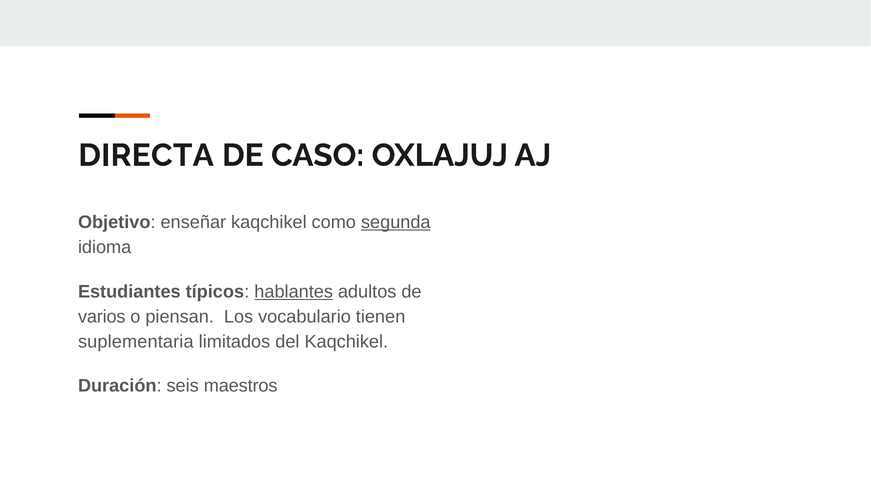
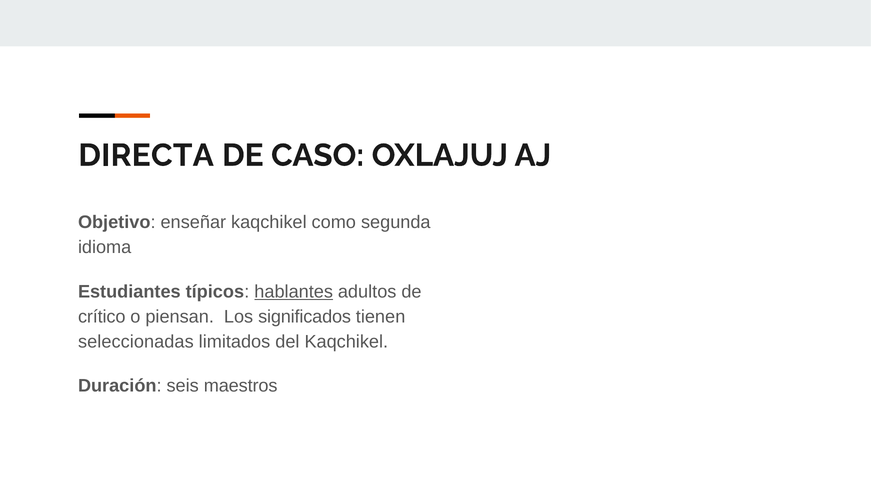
segunda underline: present -> none
varios: varios -> crítico
vocabulario: vocabulario -> significados
suplementaria: suplementaria -> seleccionadas
